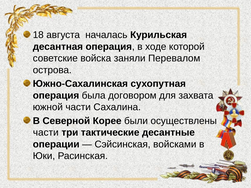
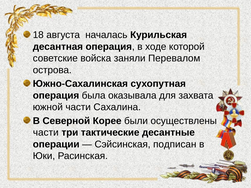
договором: договором -> оказывала
войсками: войсками -> подписан
